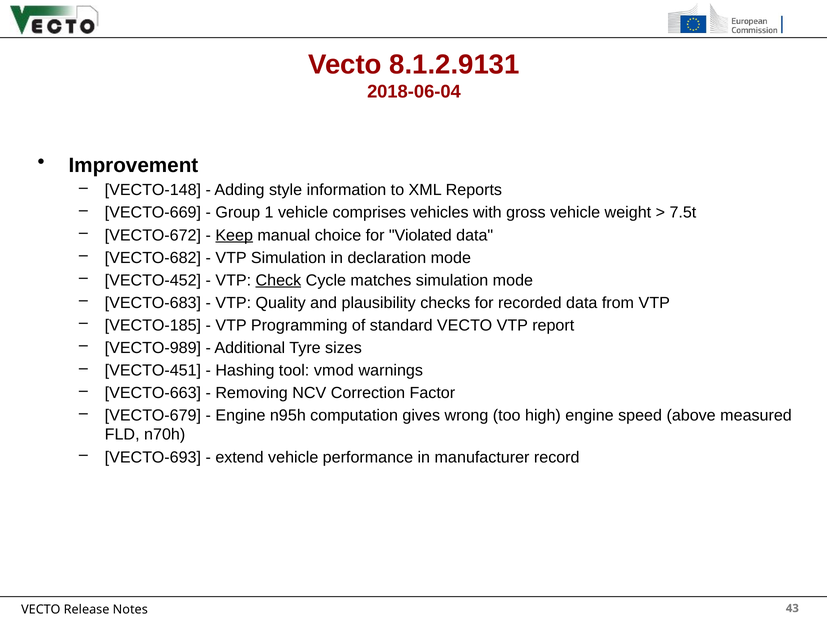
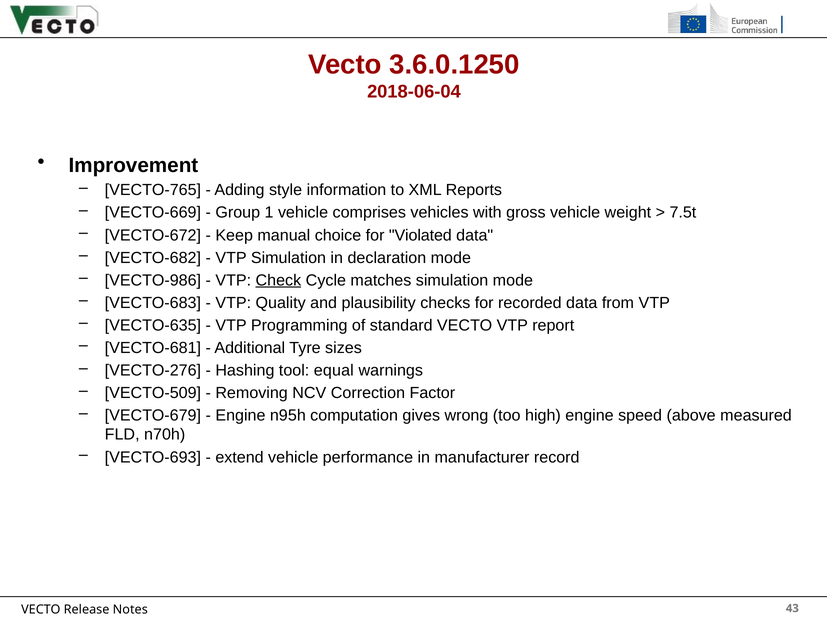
8.1.2.9131: 8.1.2.9131 -> 3.6.0.1250
VECTO-148: VECTO-148 -> VECTO-765
Keep underline: present -> none
VECTO-452: VECTO-452 -> VECTO-986
VECTO-185: VECTO-185 -> VECTO-635
VECTO-989: VECTO-989 -> VECTO-681
VECTO-451: VECTO-451 -> VECTO-276
vmod: vmod -> equal
VECTO-663: VECTO-663 -> VECTO-509
